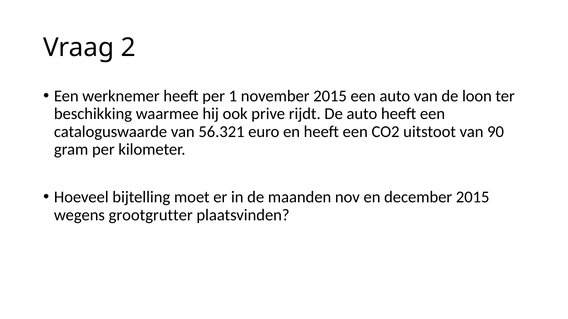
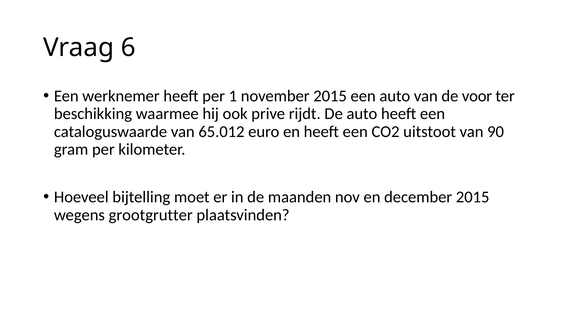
2: 2 -> 6
loon: loon -> voor
56.321: 56.321 -> 65.012
